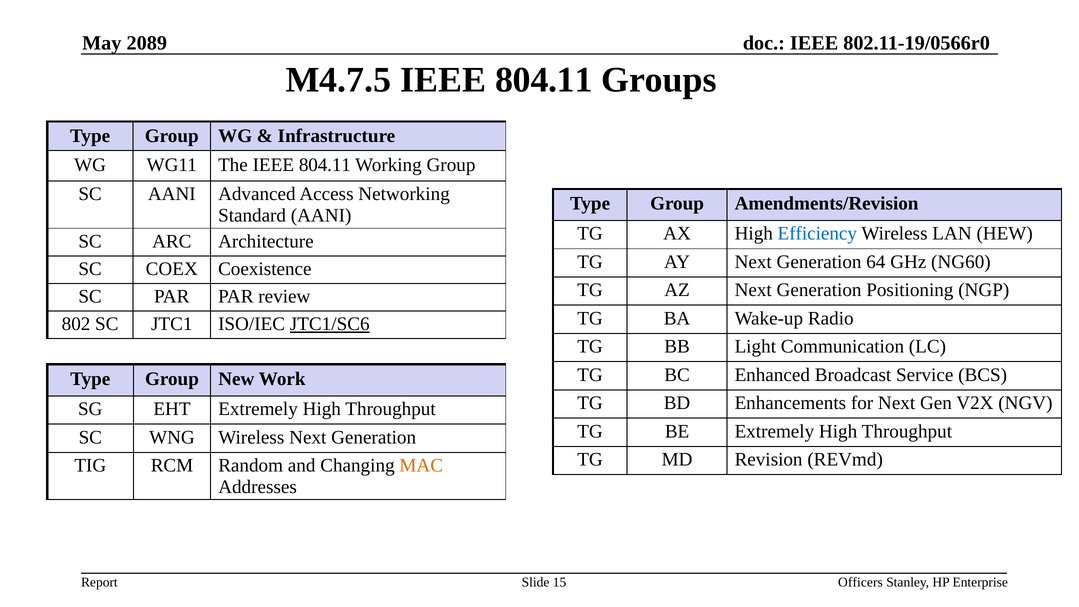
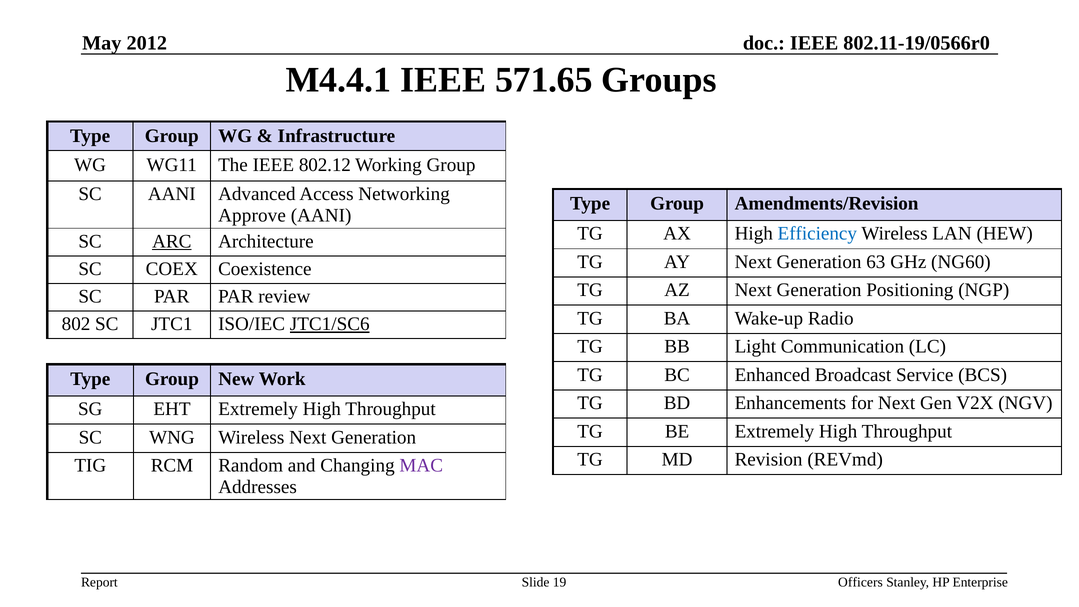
2089: 2089 -> 2012
M4.7.5: M4.7.5 -> M4.4.1
804.11 at (544, 80): 804.11 -> 571.65
The IEEE 804.11: 804.11 -> 802.12
Standard: Standard -> Approve
ARC underline: none -> present
64: 64 -> 63
MAC colour: orange -> purple
15: 15 -> 19
